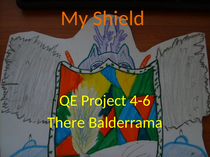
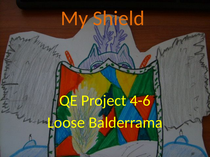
There: There -> Loose
